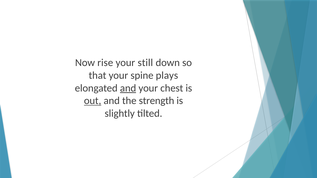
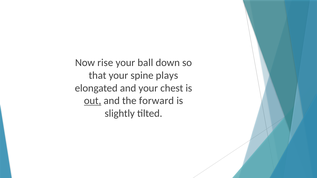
still: still -> ball
and at (128, 88) underline: present -> none
strength: strength -> forward
